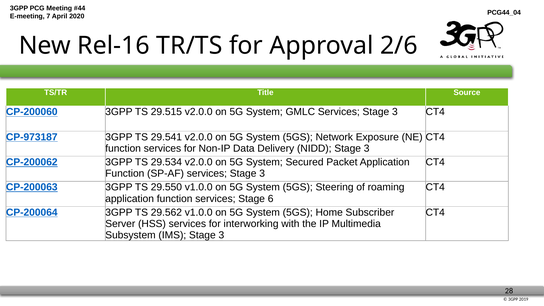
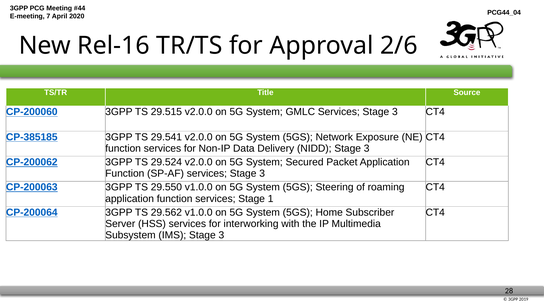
CP-973187: CP-973187 -> CP-385185
29.534: 29.534 -> 29.524
6: 6 -> 1
